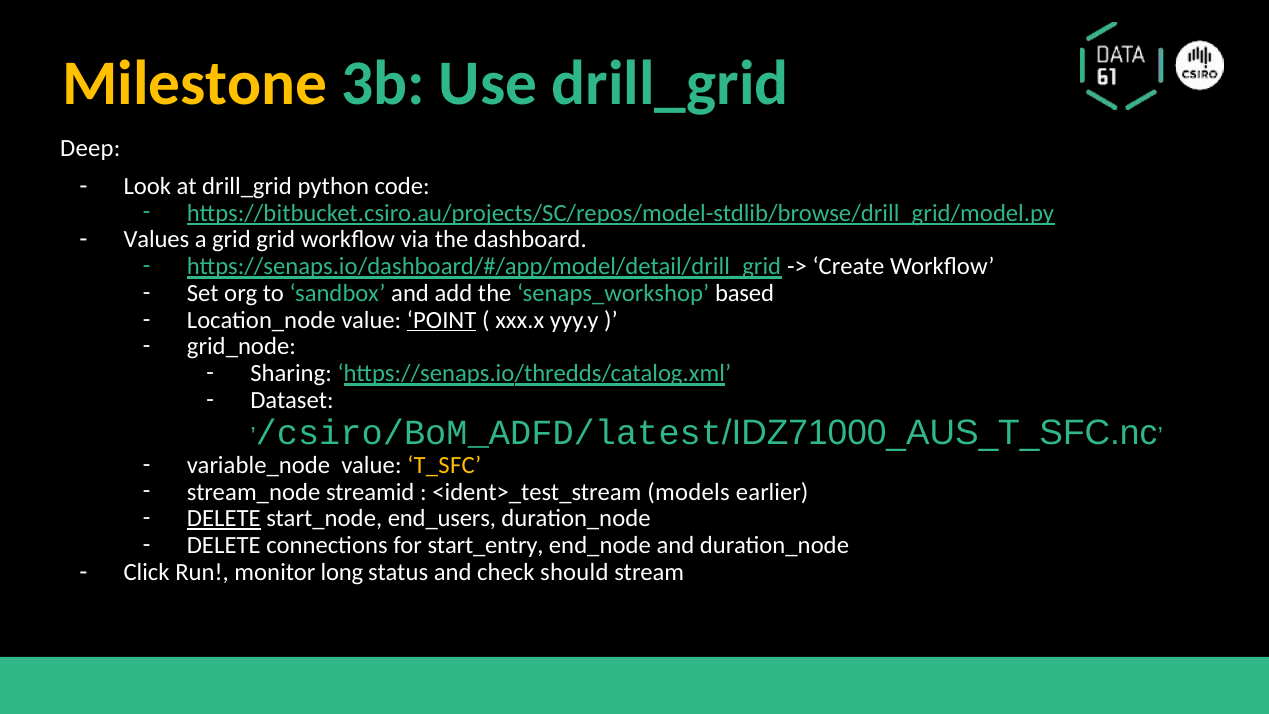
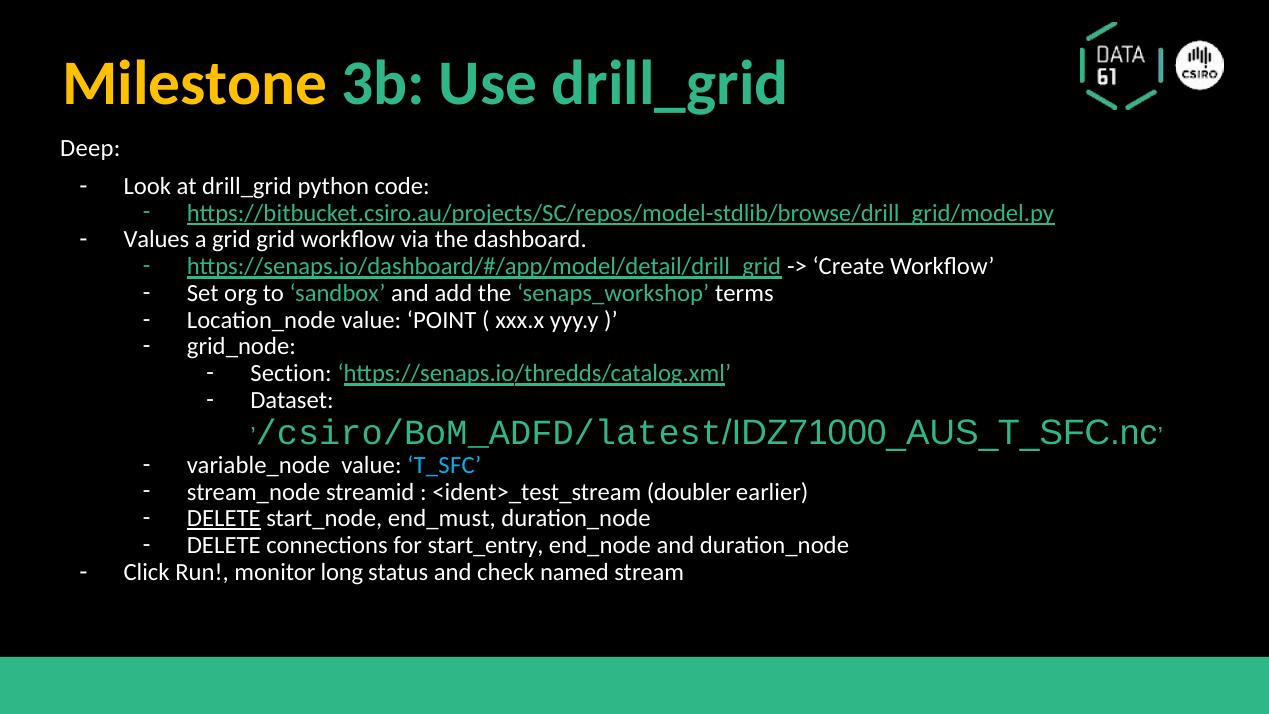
based: based -> terms
POINT underline: present -> none
Sharing: Sharing -> Section
T_SFC colour: yellow -> light blue
models: models -> doubler
end_users: end_users -> end_must
should: should -> named
